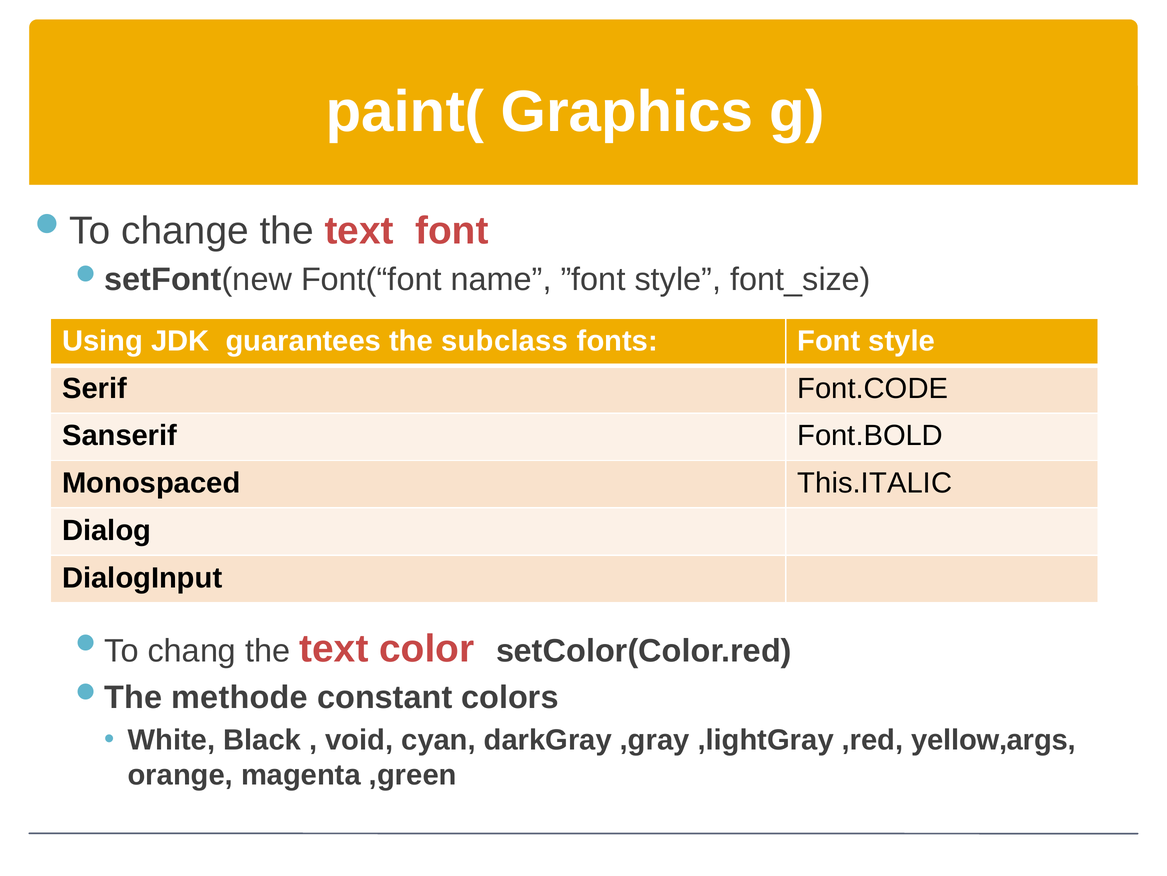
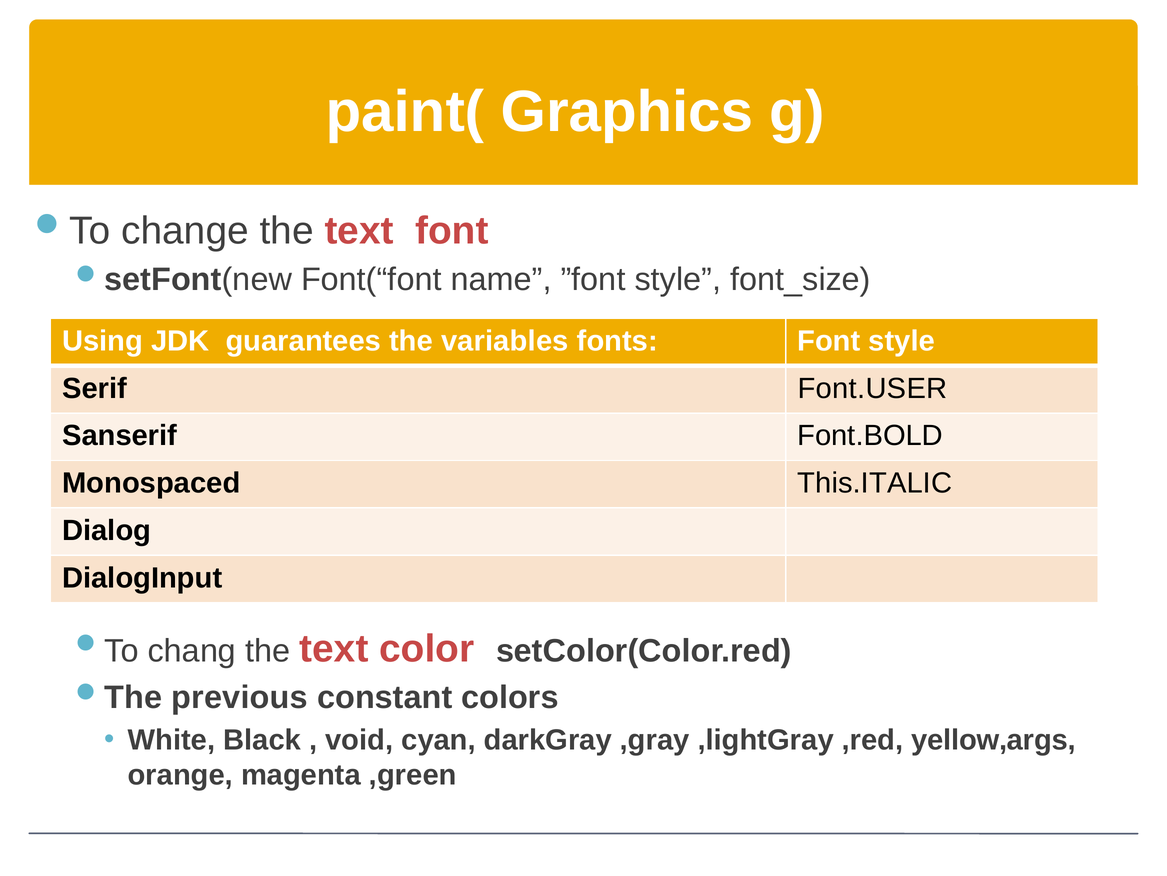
subclass: subclass -> variables
Font.CODE: Font.CODE -> Font.USER
methode: methode -> previous
